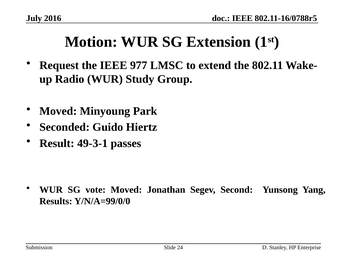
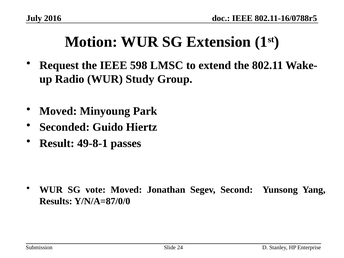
977: 977 -> 598
49-3-1: 49-3-1 -> 49-8-1
Y/N/A=99/0/0: Y/N/A=99/0/0 -> Y/N/A=87/0/0
